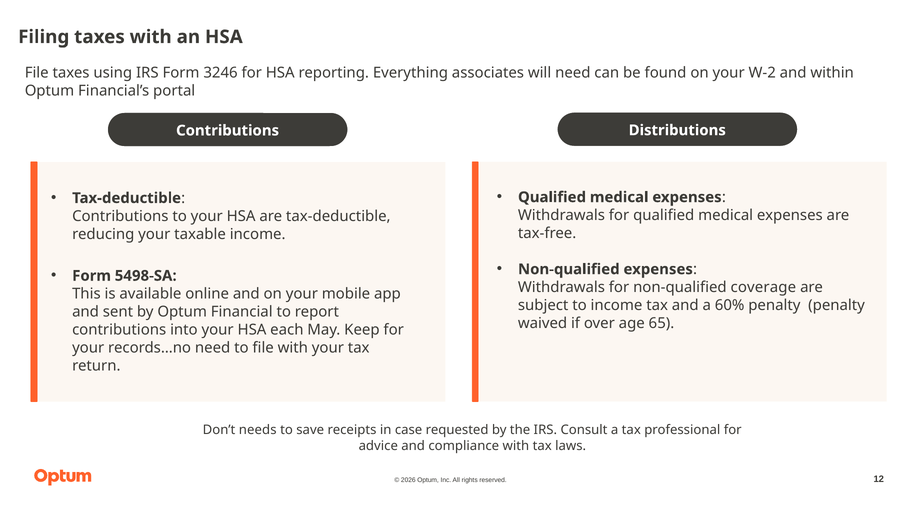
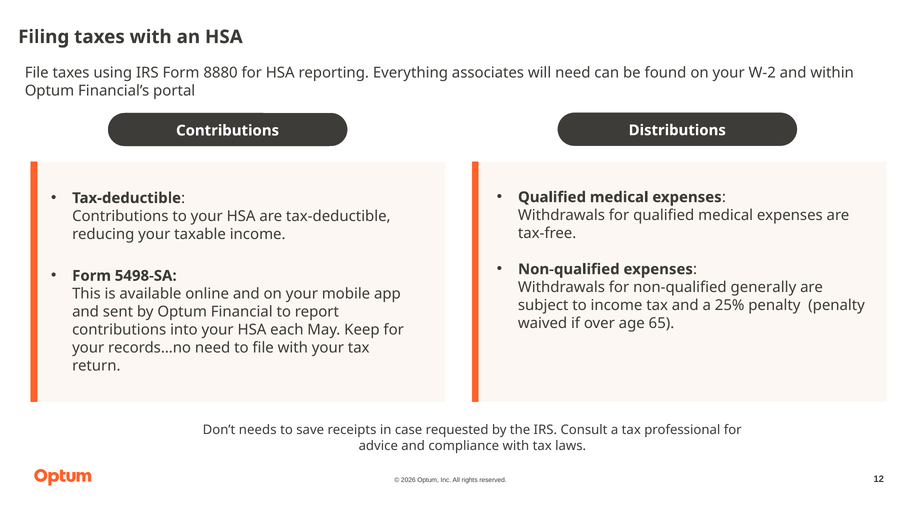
3246: 3246 -> 8880
coverage: coverage -> generally
60%: 60% -> 25%
